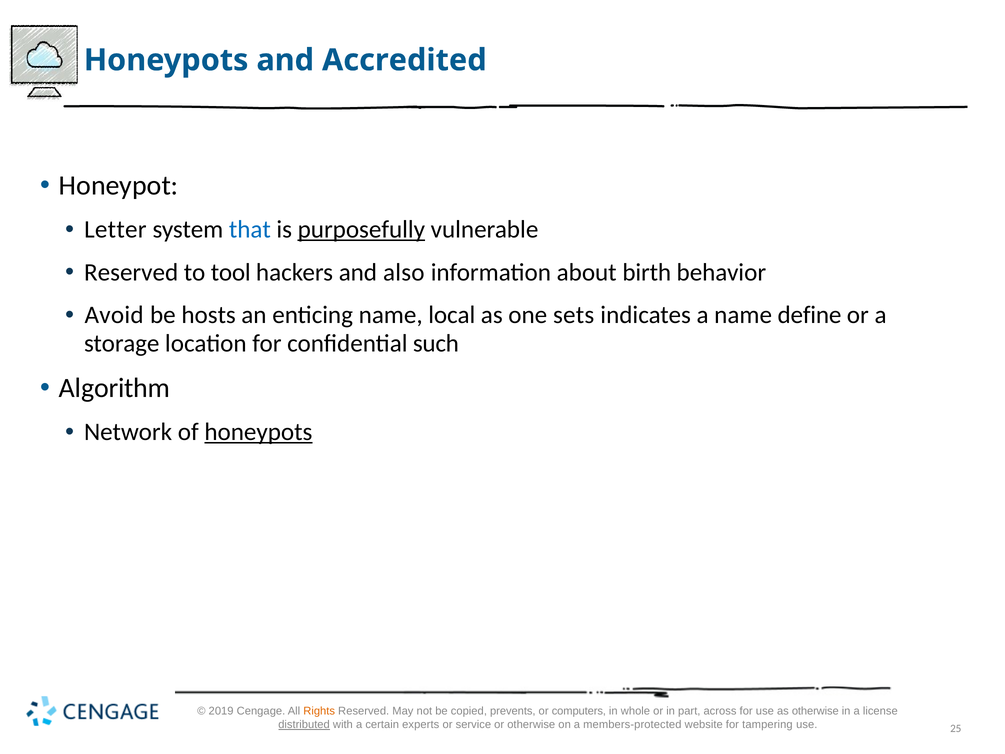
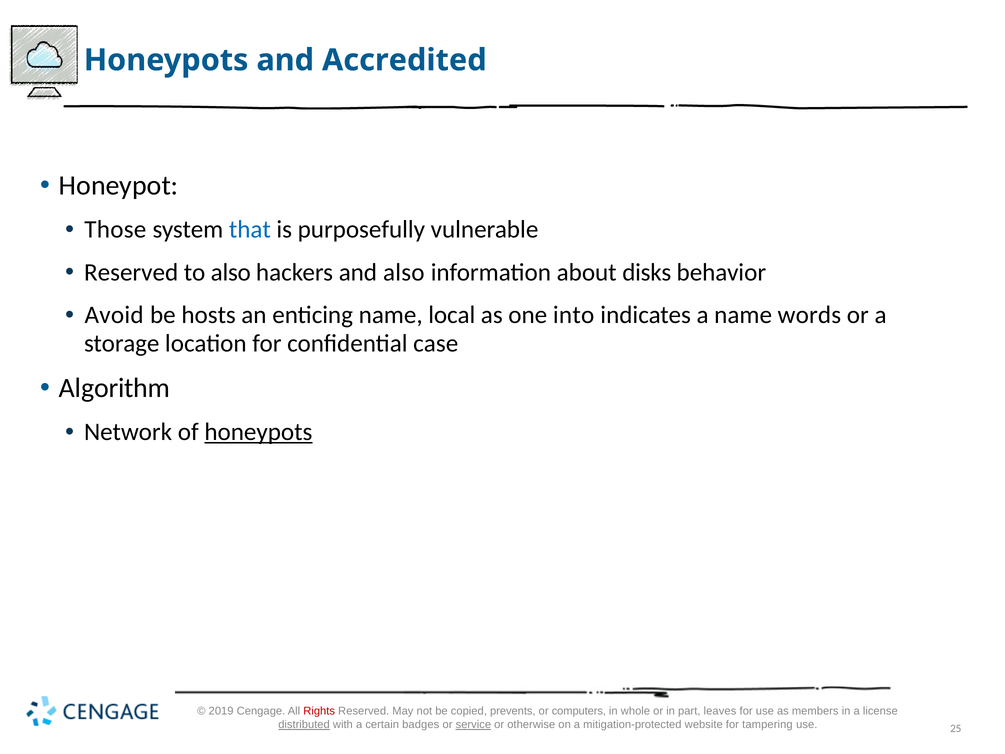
Letter: Letter -> Those
purposefully underline: present -> none
to tool: tool -> also
birth: birth -> disks
sets: sets -> into
define: define -> words
such: such -> case
Rights colour: orange -> red
across: across -> leaves
as otherwise: otherwise -> members
experts: experts -> badges
service underline: none -> present
members-protected: members-protected -> mitigation-protected
